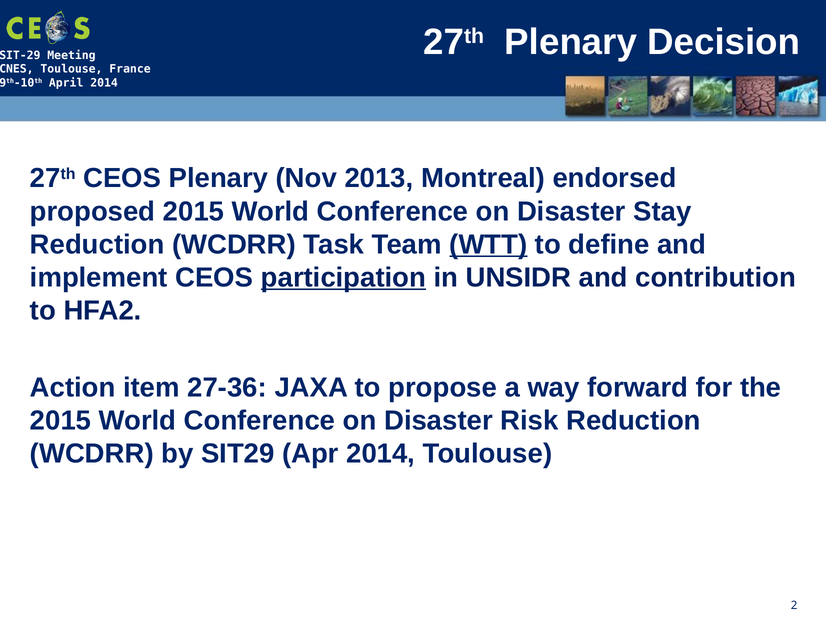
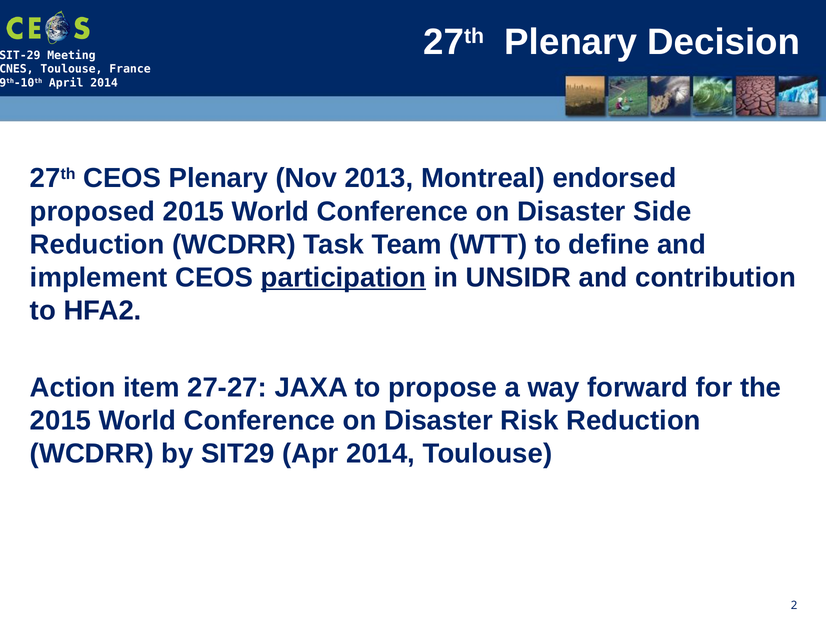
Stay: Stay -> Side
WTT underline: present -> none
27-36: 27-36 -> 27-27
